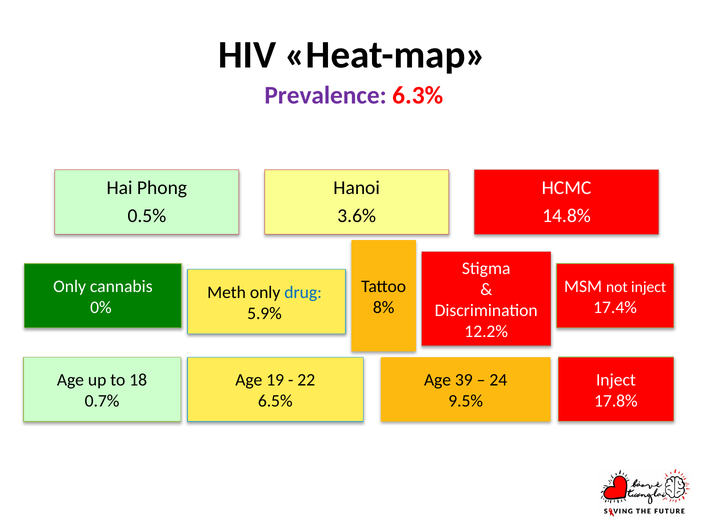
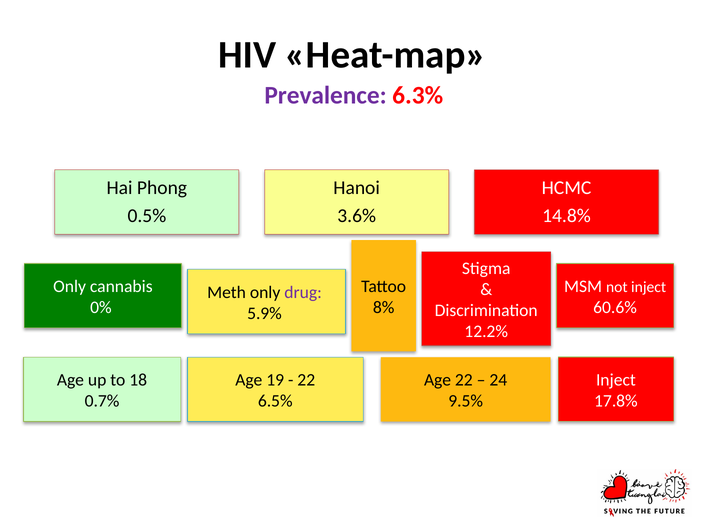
drug colour: blue -> purple
17.4%: 17.4% -> 60.6%
Age 39: 39 -> 22
